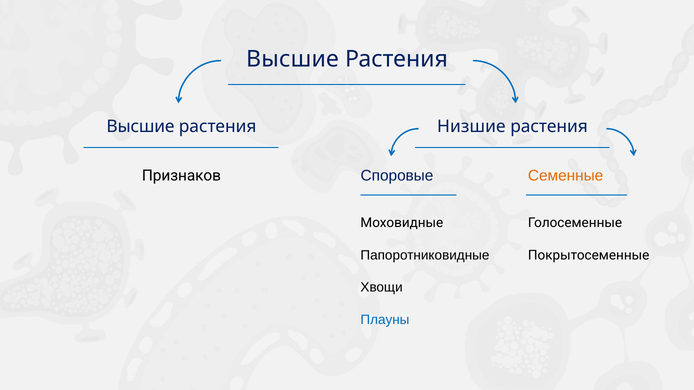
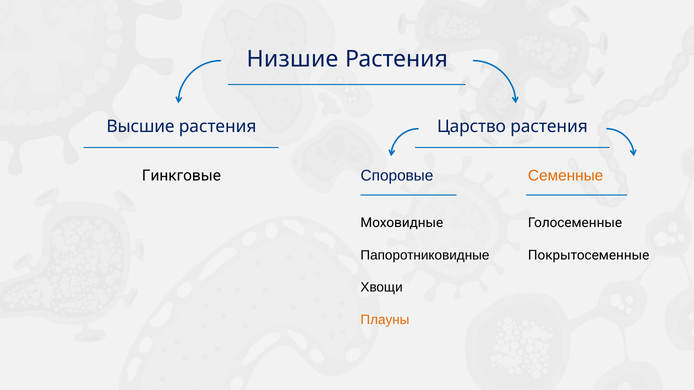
Высшие at (292, 59): Высшие -> Низшие
Низшие: Низшие -> Царство
Признаков: Признаков -> Гинкговые
Плауны colour: blue -> orange
